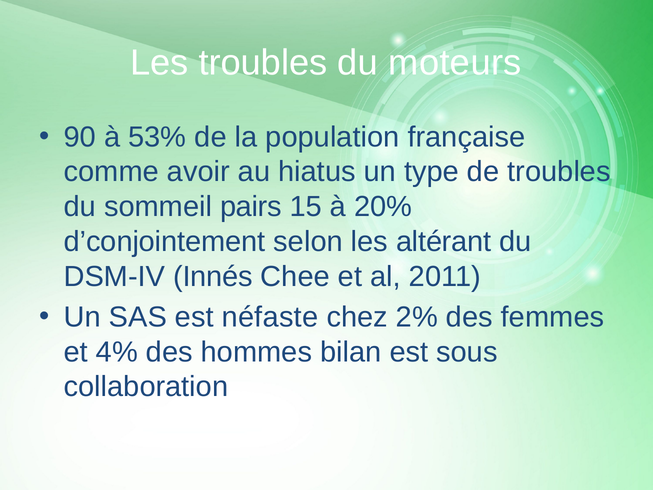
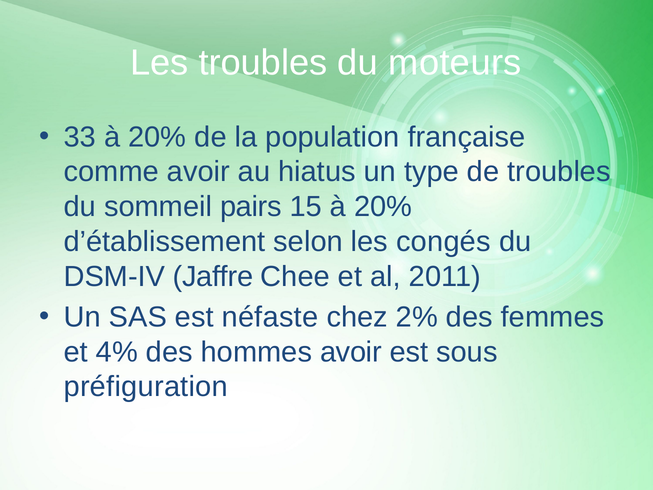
90: 90 -> 33
53% at (157, 137): 53% -> 20%
d’conjointement: d’conjointement -> d’établissement
altérant: altérant -> congés
Innés: Innés -> Jaffre
hommes bilan: bilan -> avoir
collaboration: collaboration -> préfiguration
